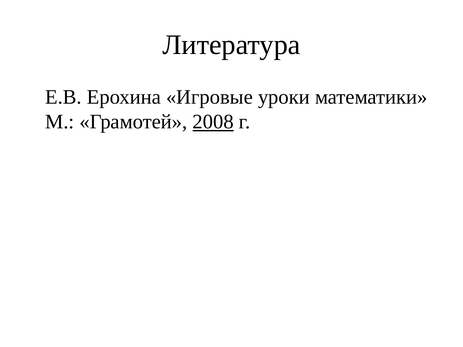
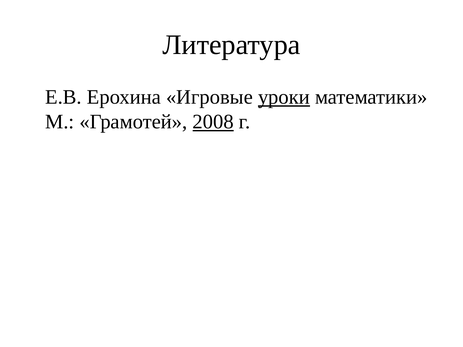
уроки underline: none -> present
